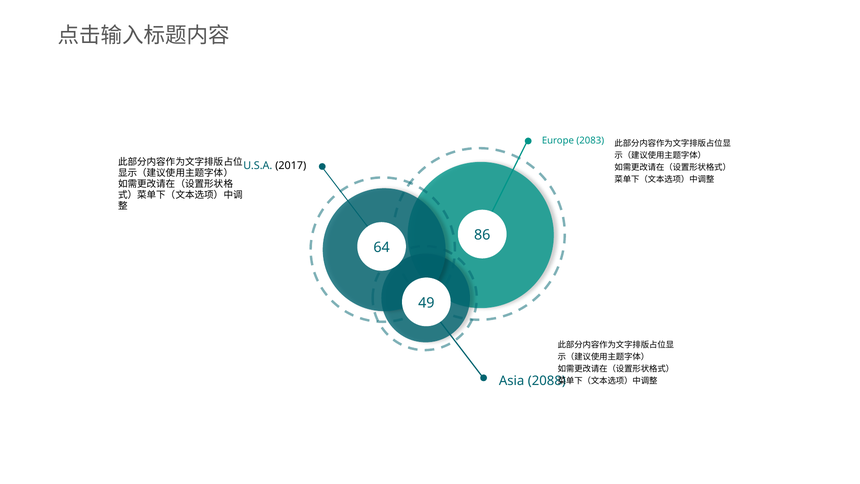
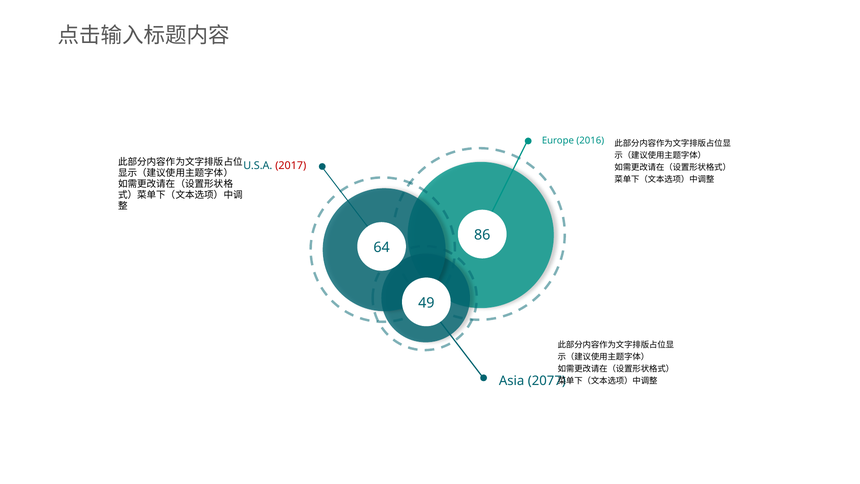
2083: 2083 -> 2016
2017 colour: black -> red
2088: 2088 -> 2077
